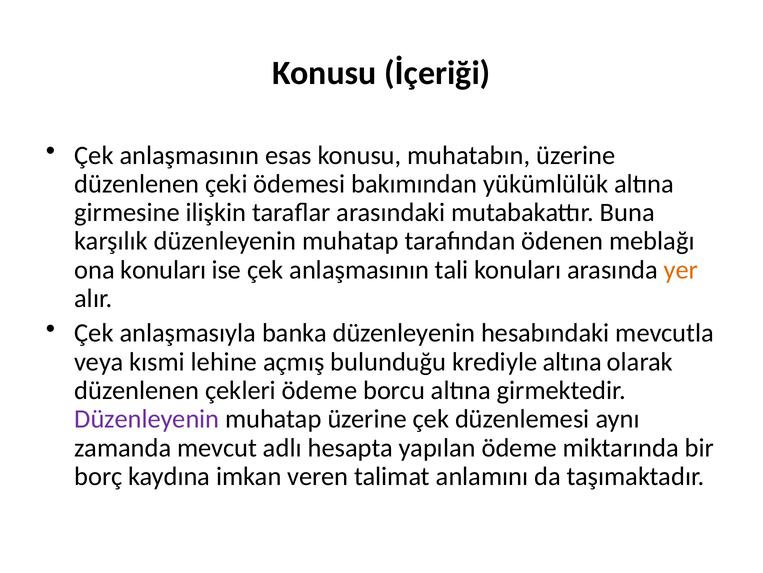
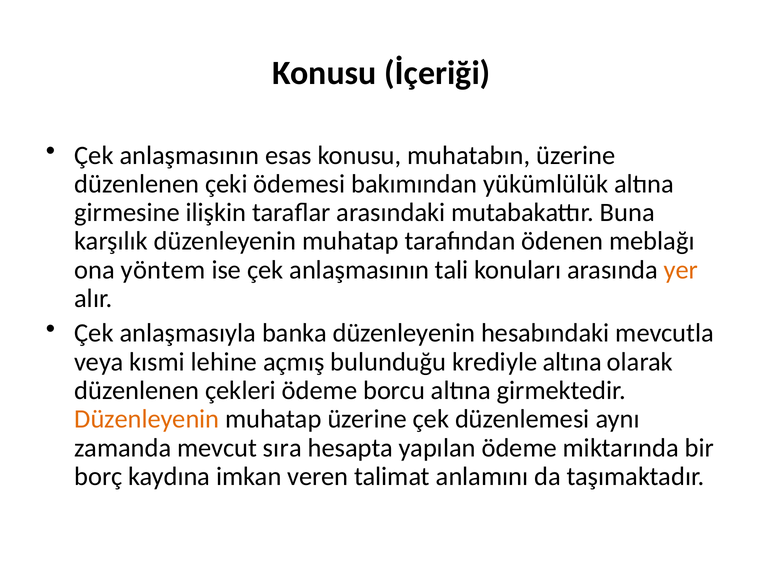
ona konuları: konuları -> yöntem
Düzenleyenin at (147, 419) colour: purple -> orange
adlı: adlı -> sıra
